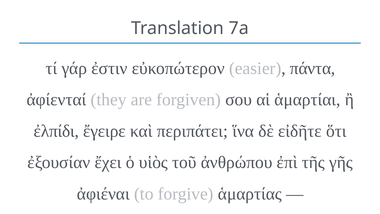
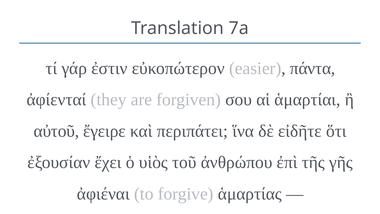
ἐλπίδι: ἐλπίδι -> αὐτοῦ
